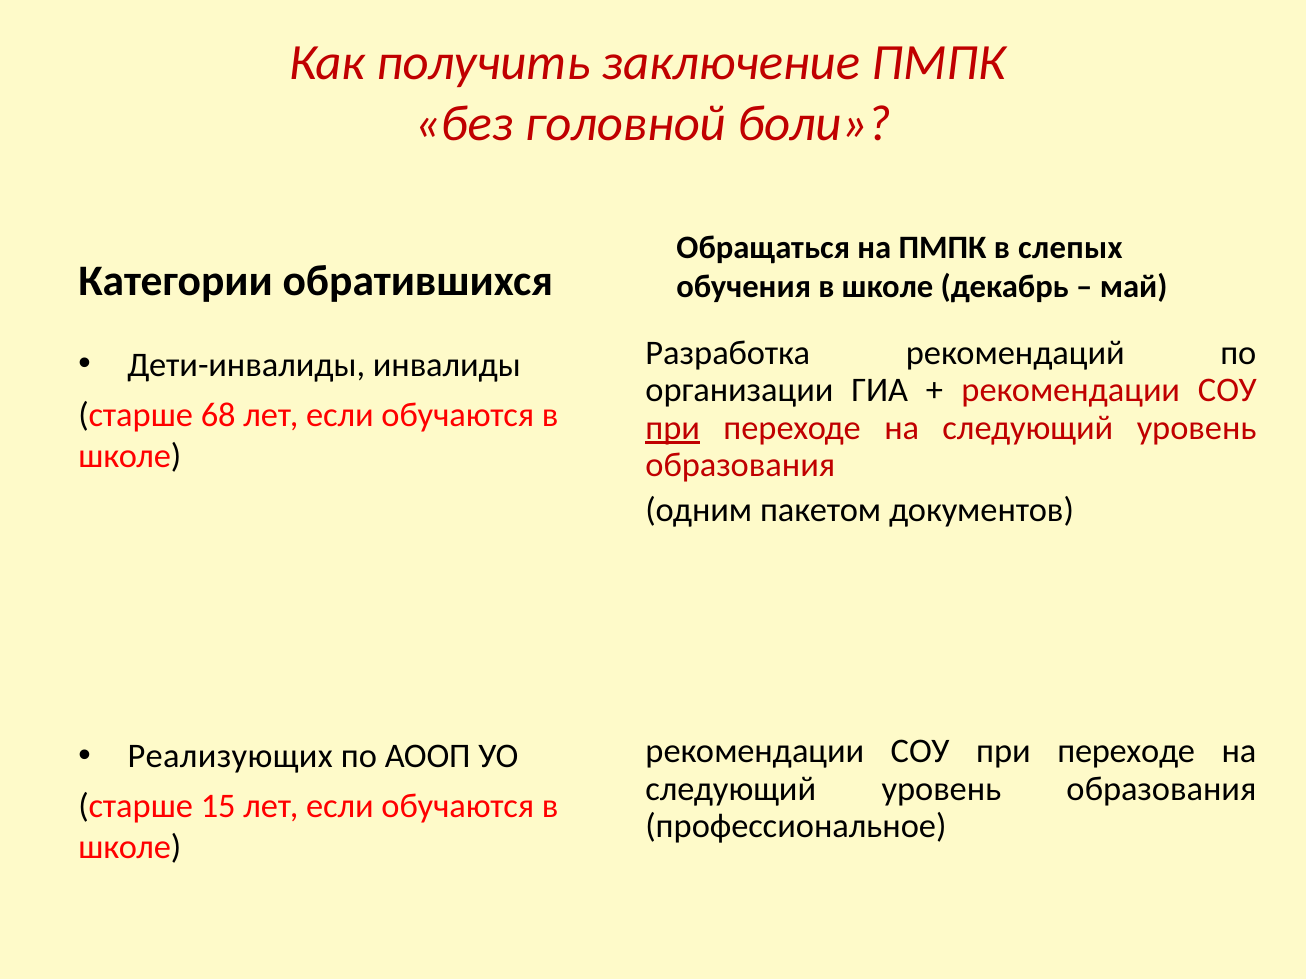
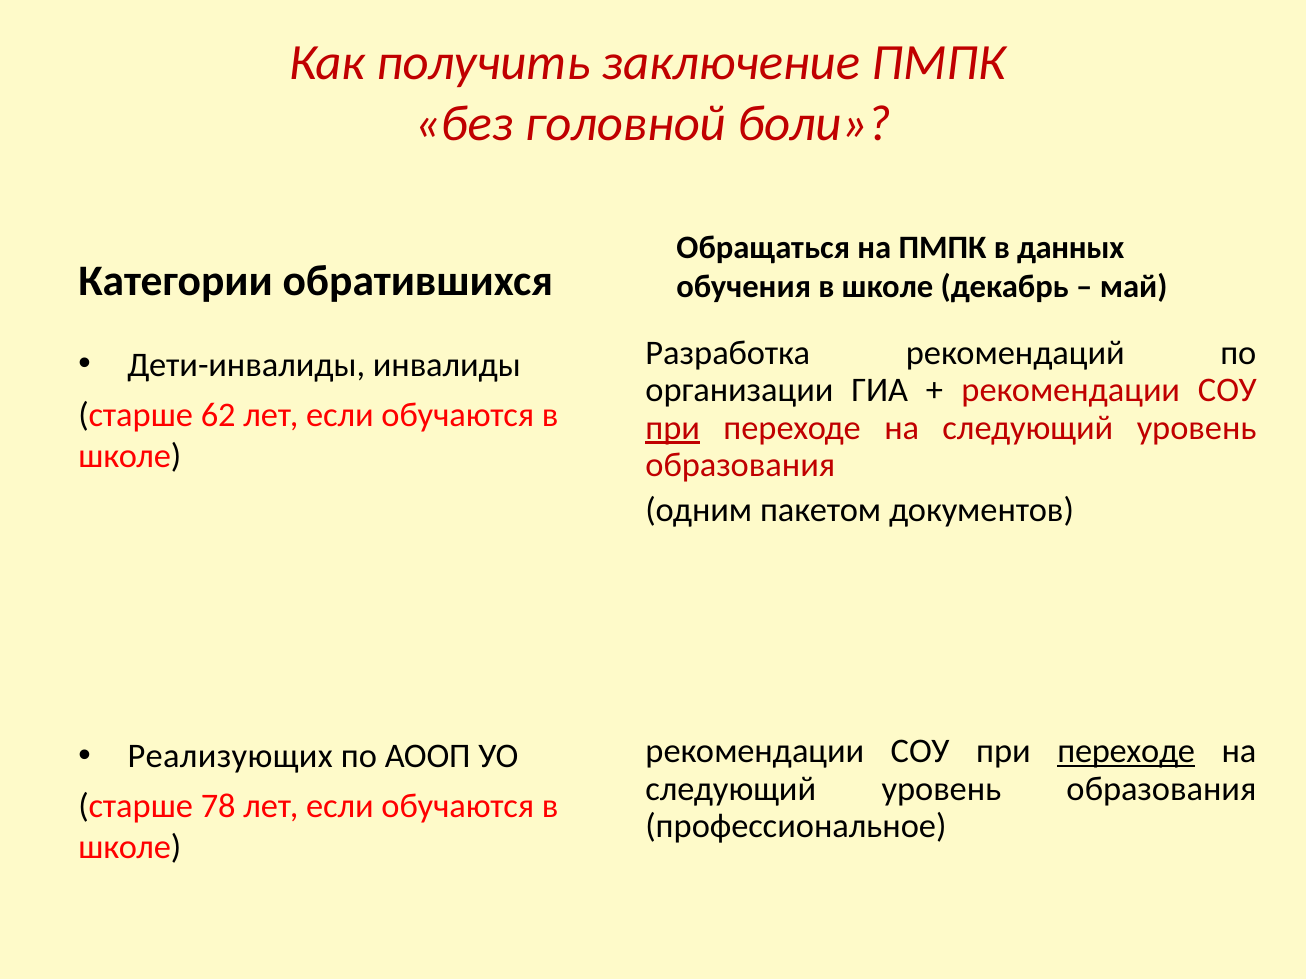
слепых: слепых -> данных
68: 68 -> 62
переходе at (1126, 752) underline: none -> present
15: 15 -> 78
